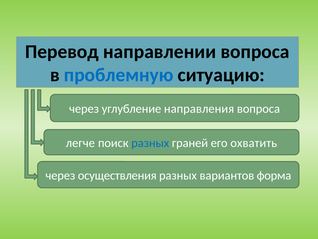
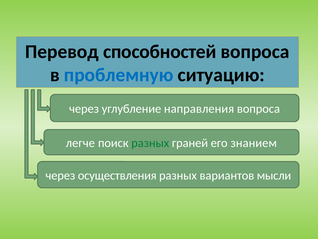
направлении: направлении -> способностей
разных at (150, 143) colour: blue -> green
охватить: охватить -> знанием
форма: форма -> мысли
